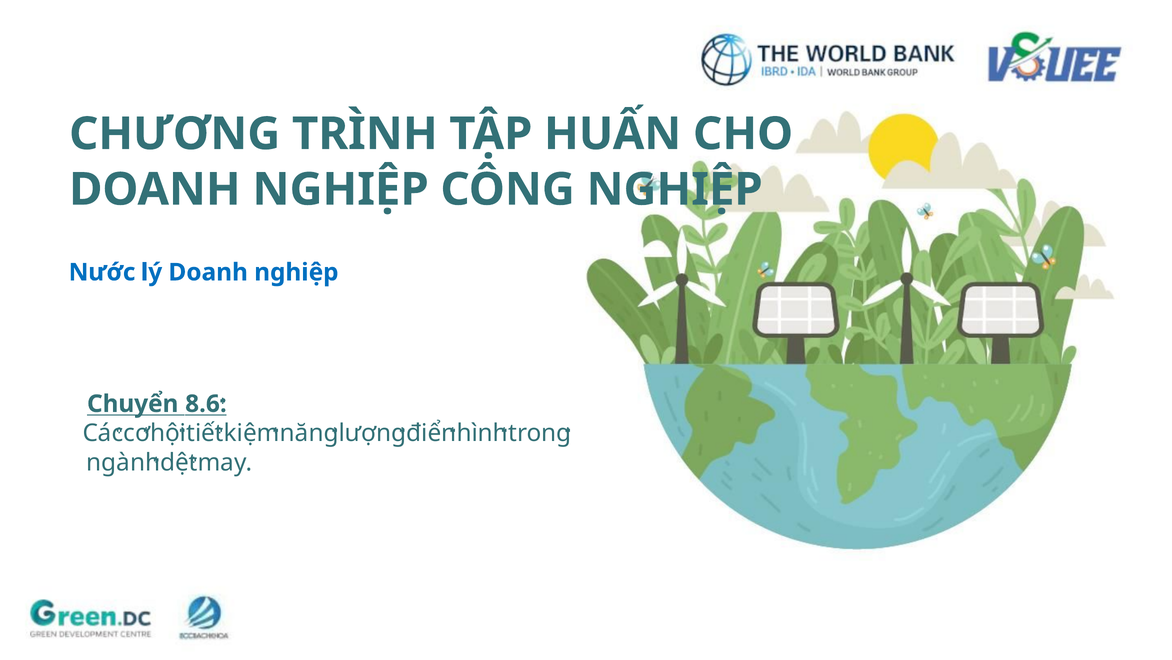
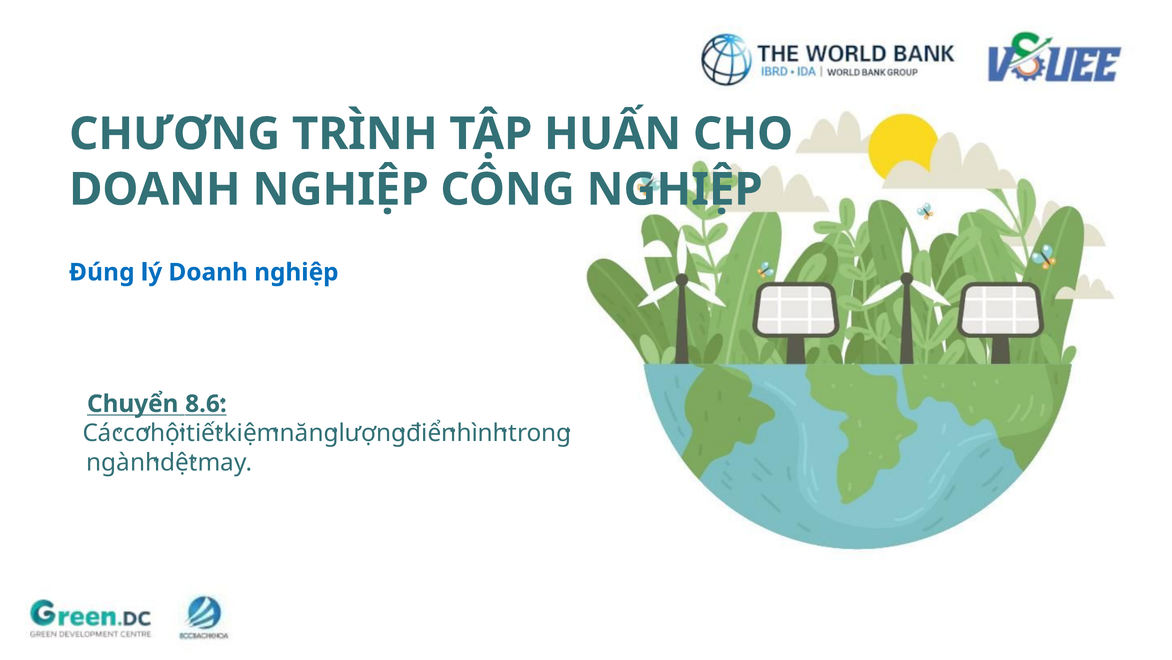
Nước: Nước -> Đúng
